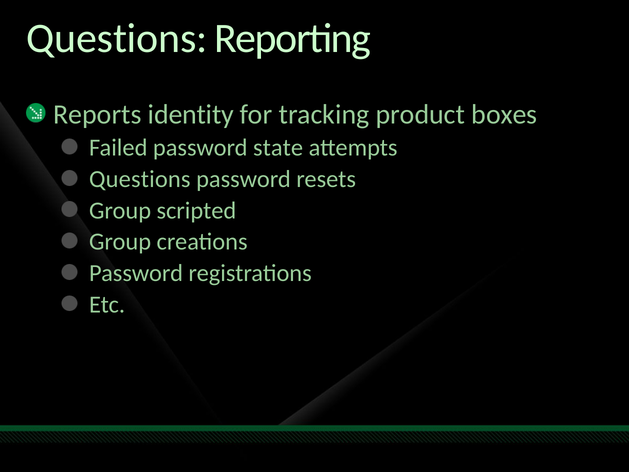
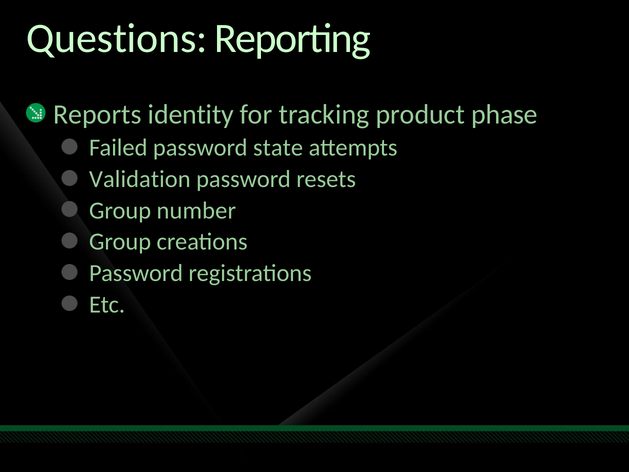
boxes: boxes -> phase
Questions at (140, 179): Questions -> Validation
scripted: scripted -> number
